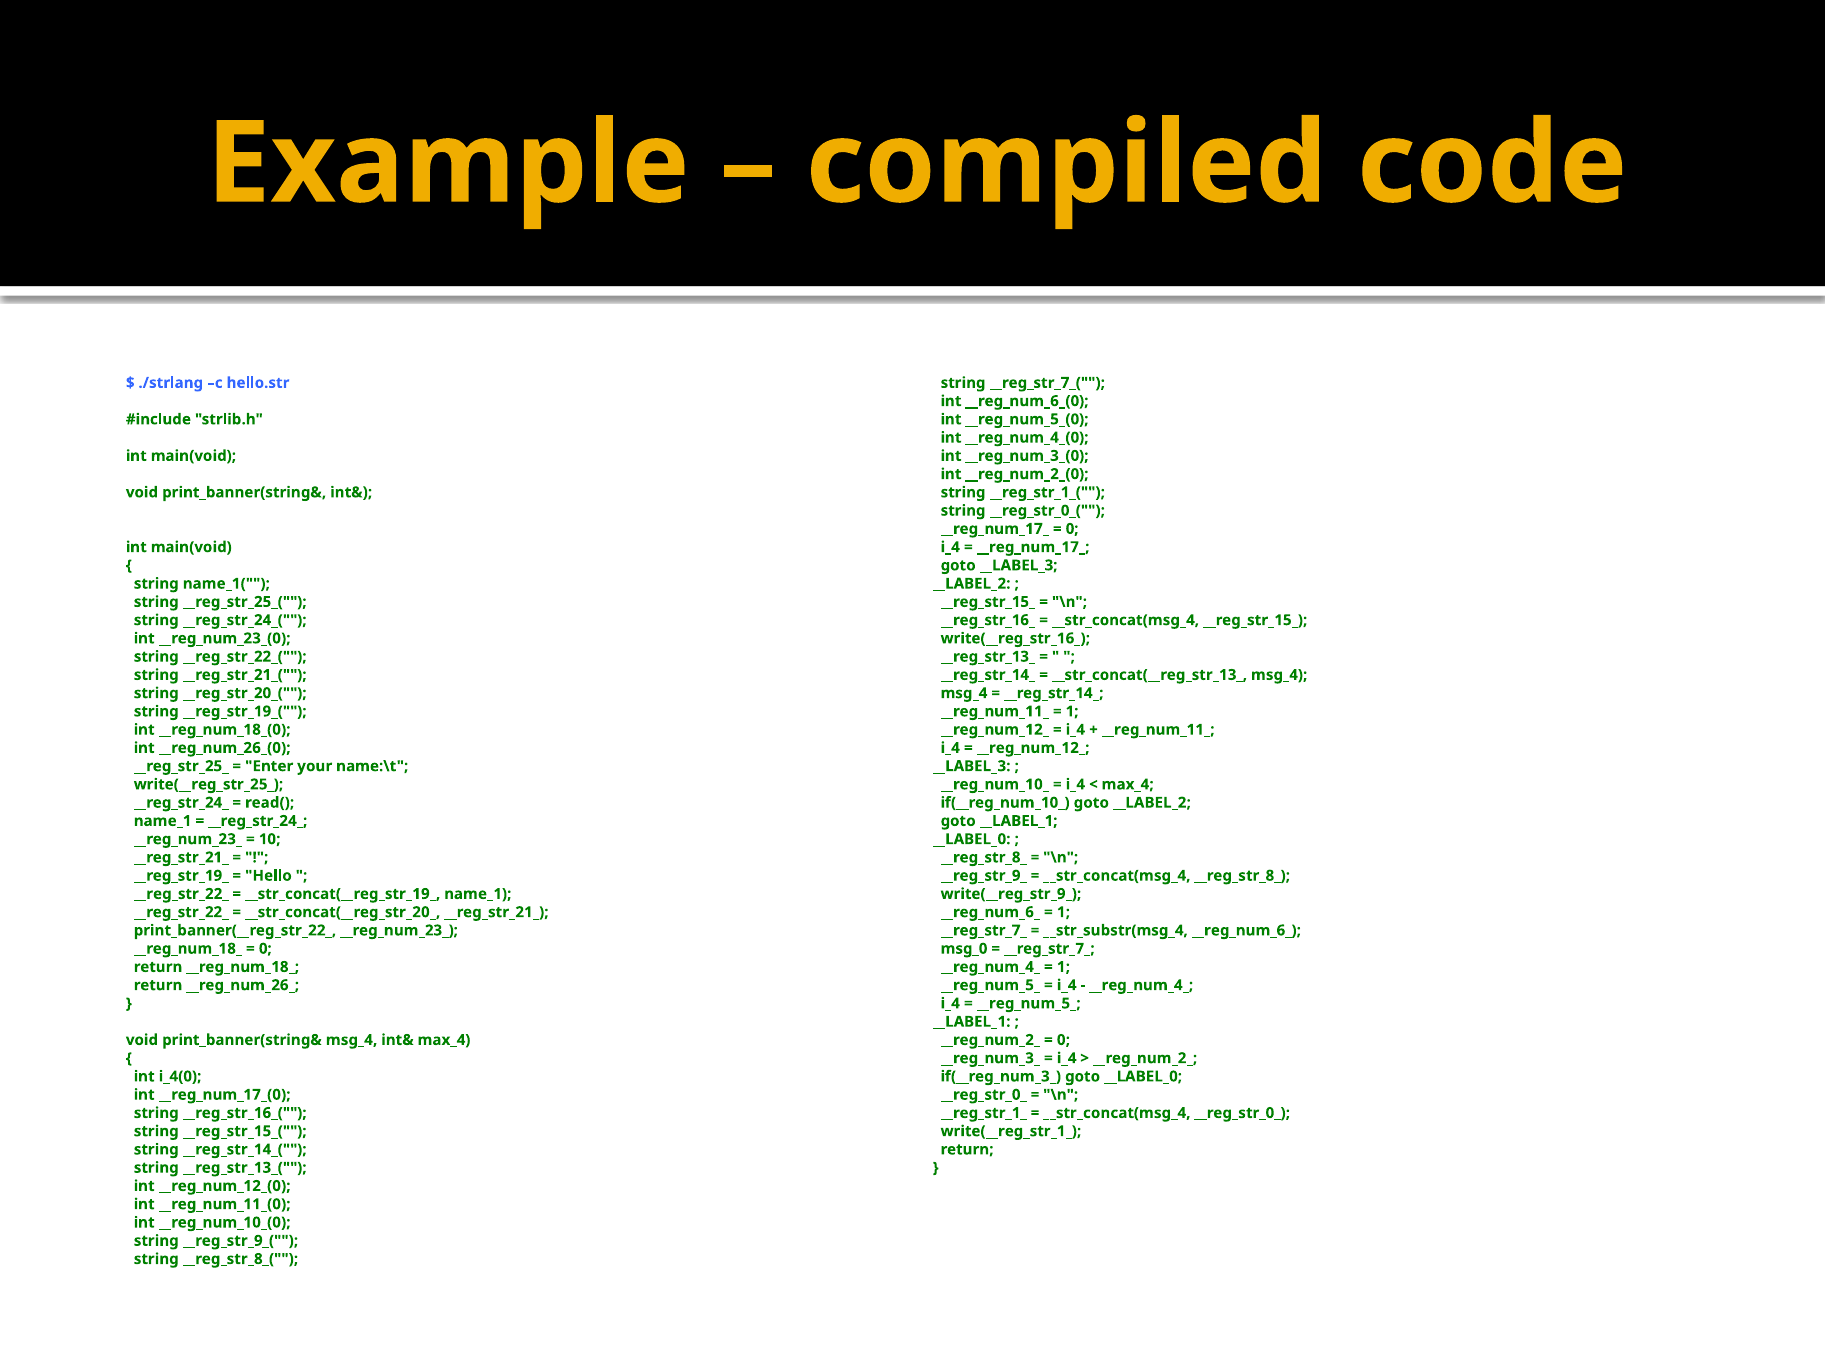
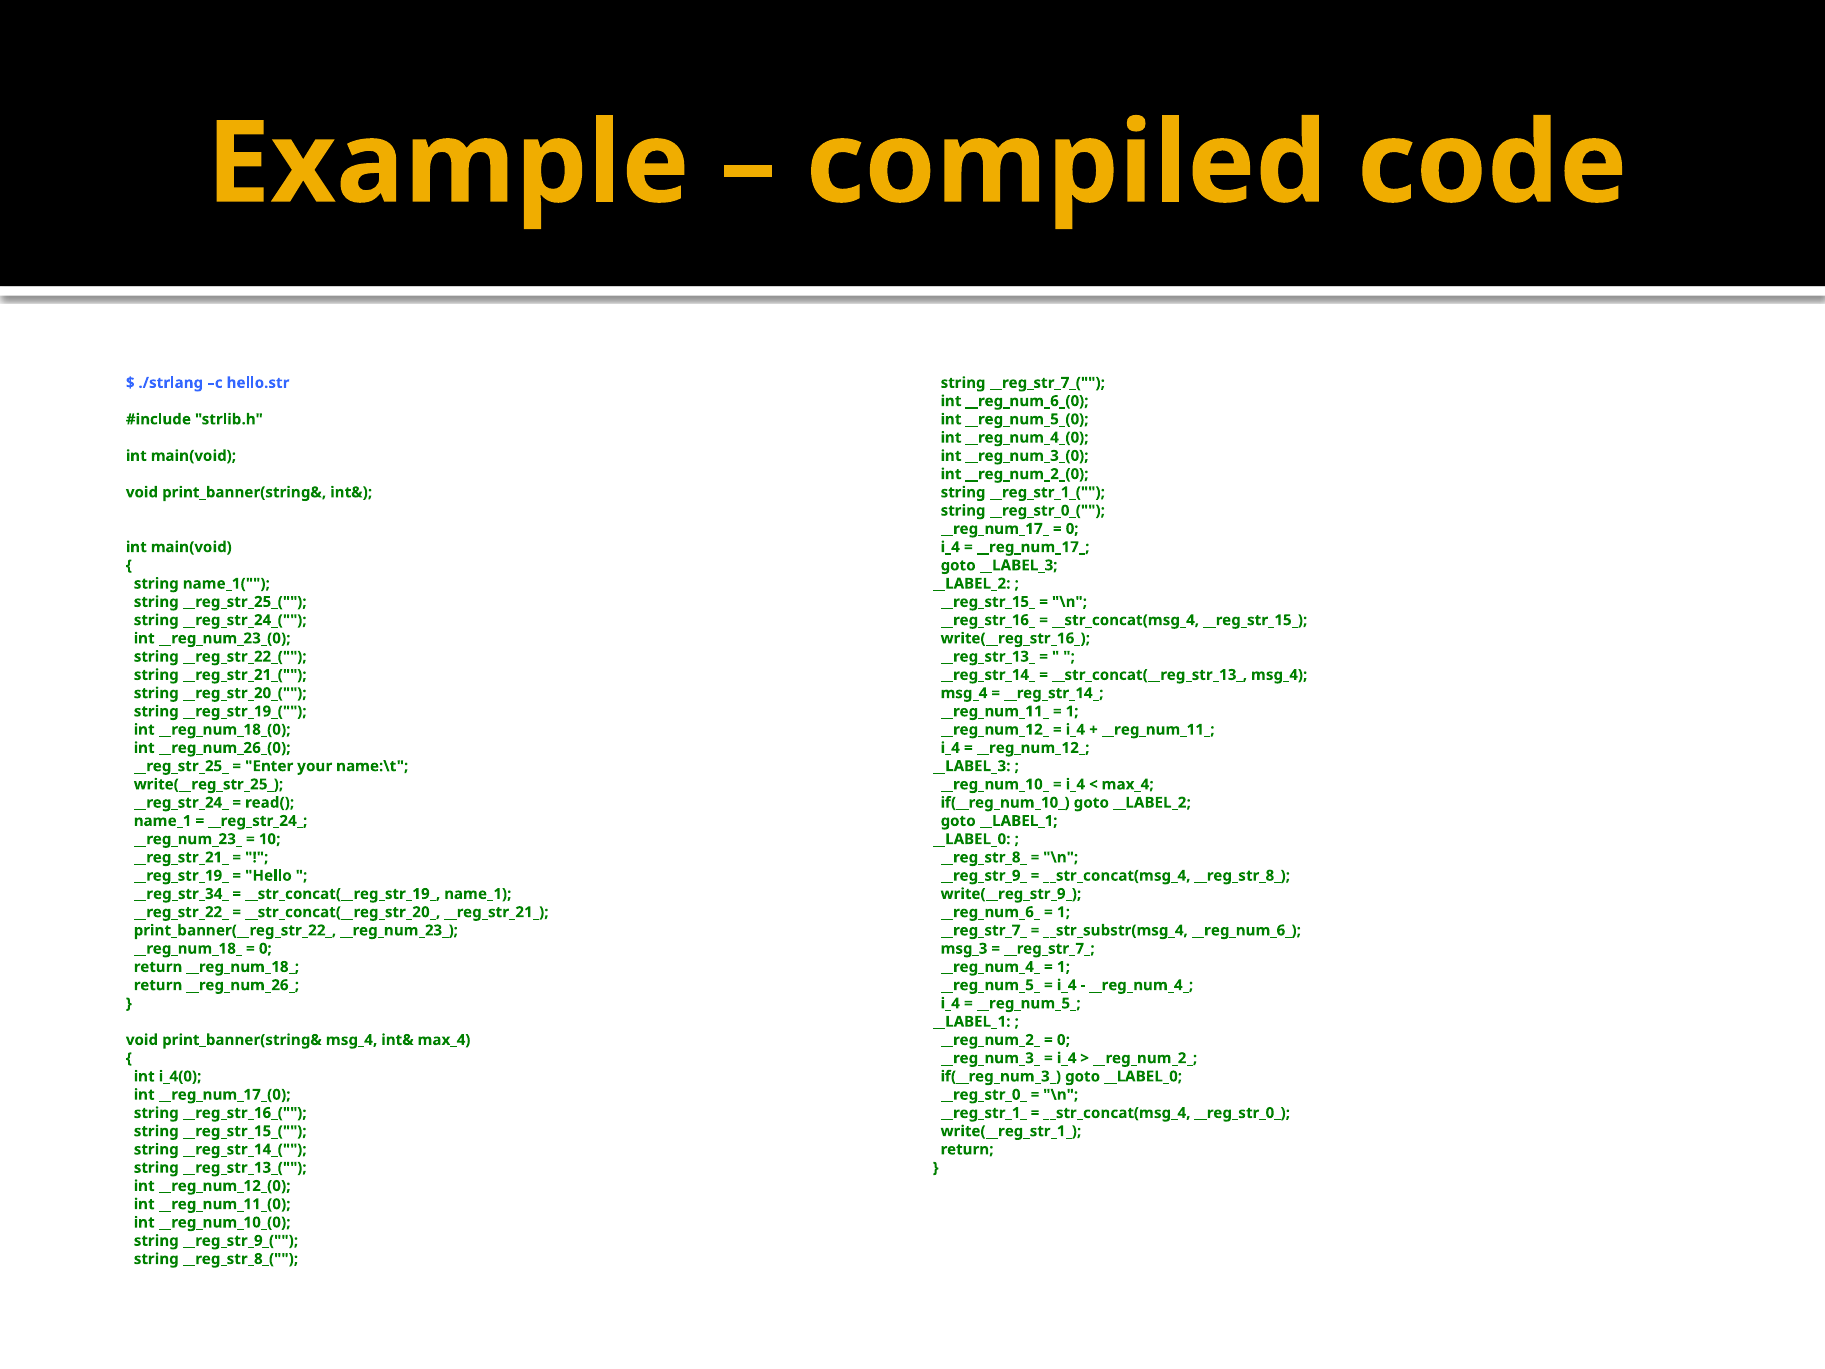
__reg_str_22_ at (181, 894): __reg_str_22_ -> __reg_str_34_
msg_0: msg_0 -> msg_3
